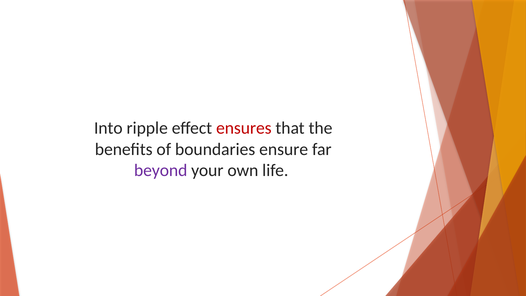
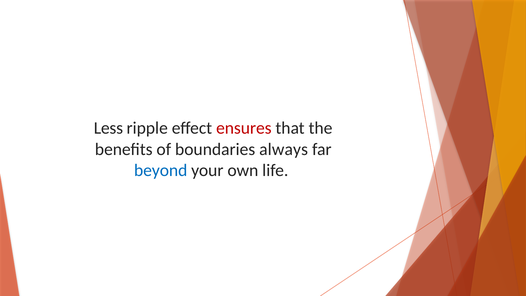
Into: Into -> Less
ensure: ensure -> always
beyond colour: purple -> blue
